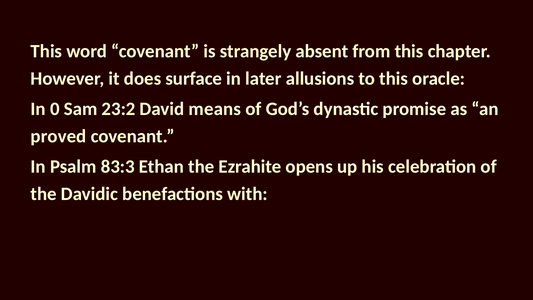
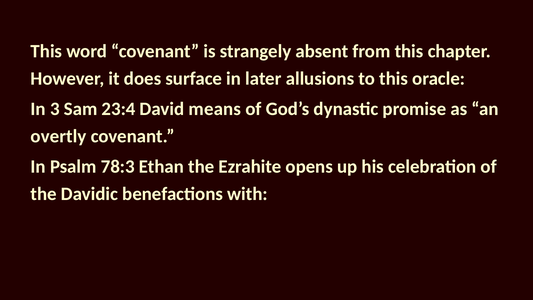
0: 0 -> 3
23:2: 23:2 -> 23:4
proved: proved -> overtly
83:3: 83:3 -> 78:3
